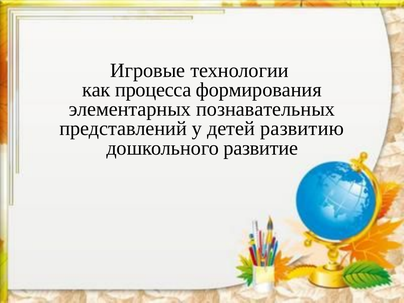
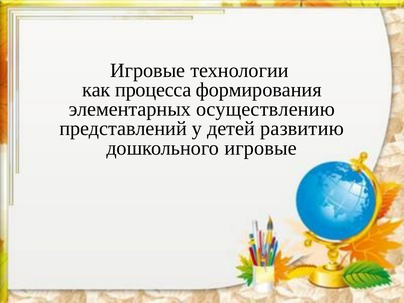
познавательных: познавательных -> осуществлению
дошкольного развитие: развитие -> игровые
